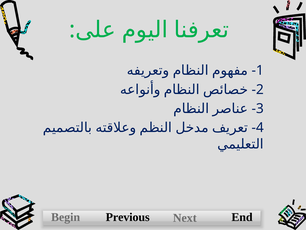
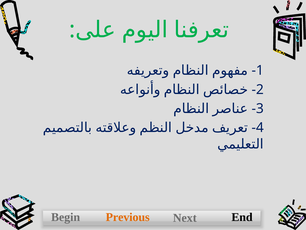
Previous colour: black -> orange
